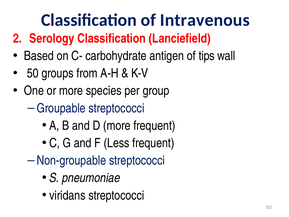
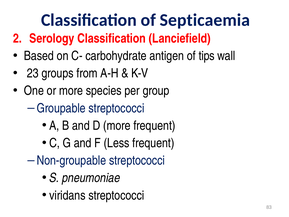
Intravenous: Intravenous -> Septicaemia
50: 50 -> 23
